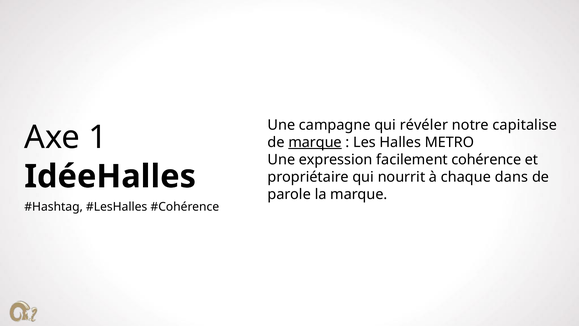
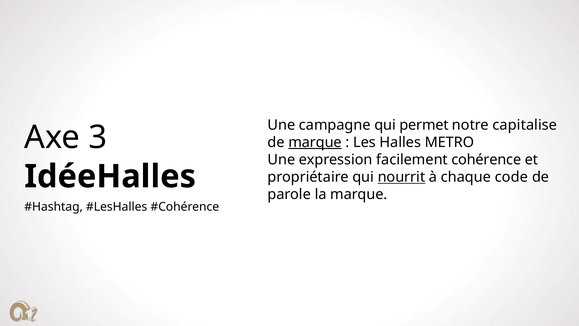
révéler: révéler -> permet
1: 1 -> 3
nourrit underline: none -> present
dans: dans -> code
